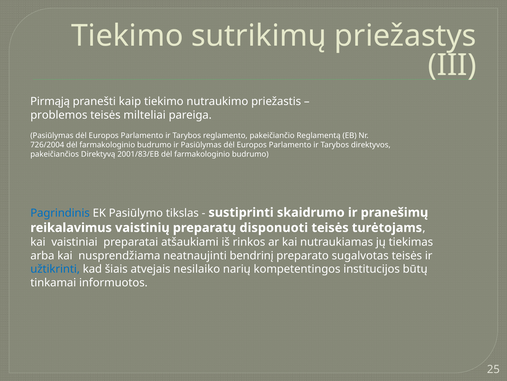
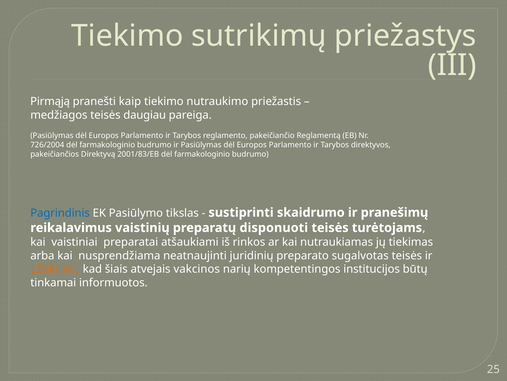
problemos: problemos -> medžiagos
milteliai: milteliai -> daugiau
bendrinį: bendrinį -> juridinių
užtikrinti colour: blue -> orange
nesilaiko: nesilaiko -> vakcinos
